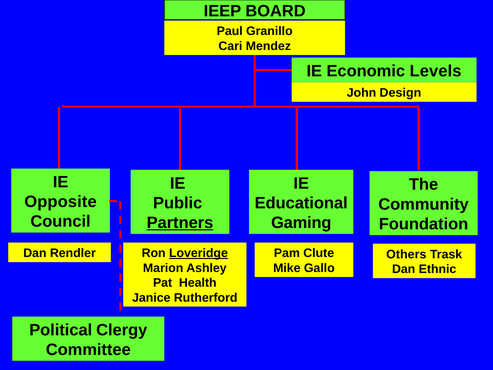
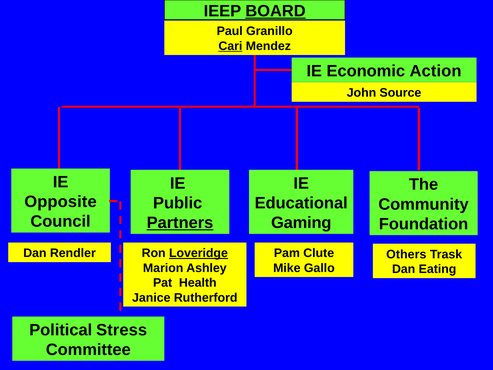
BOARD underline: none -> present
Cari underline: none -> present
Levels: Levels -> Action
Design: Design -> Source
Ethnic: Ethnic -> Eating
Clergy: Clergy -> Stress
